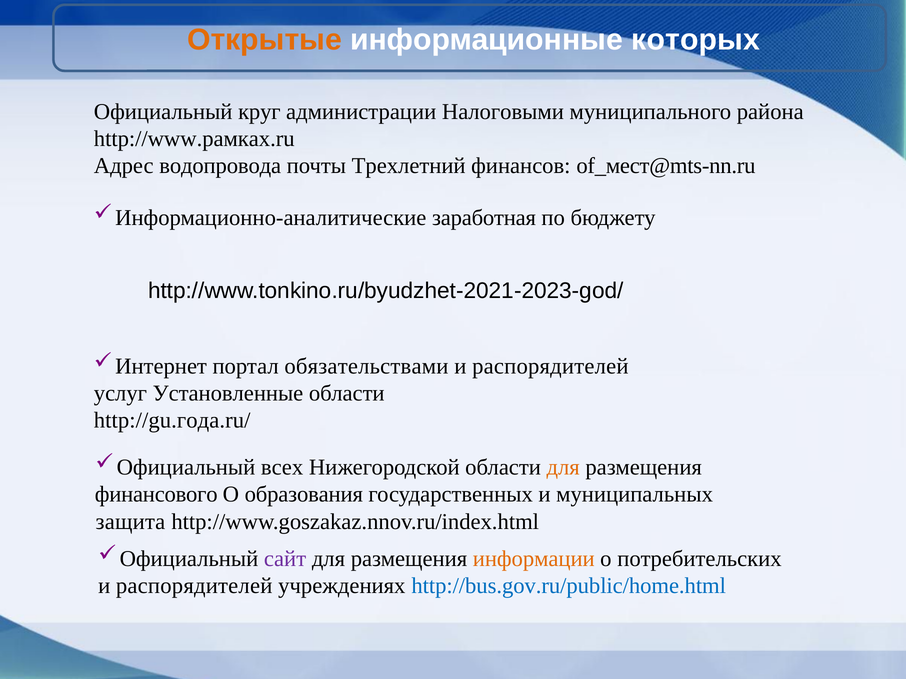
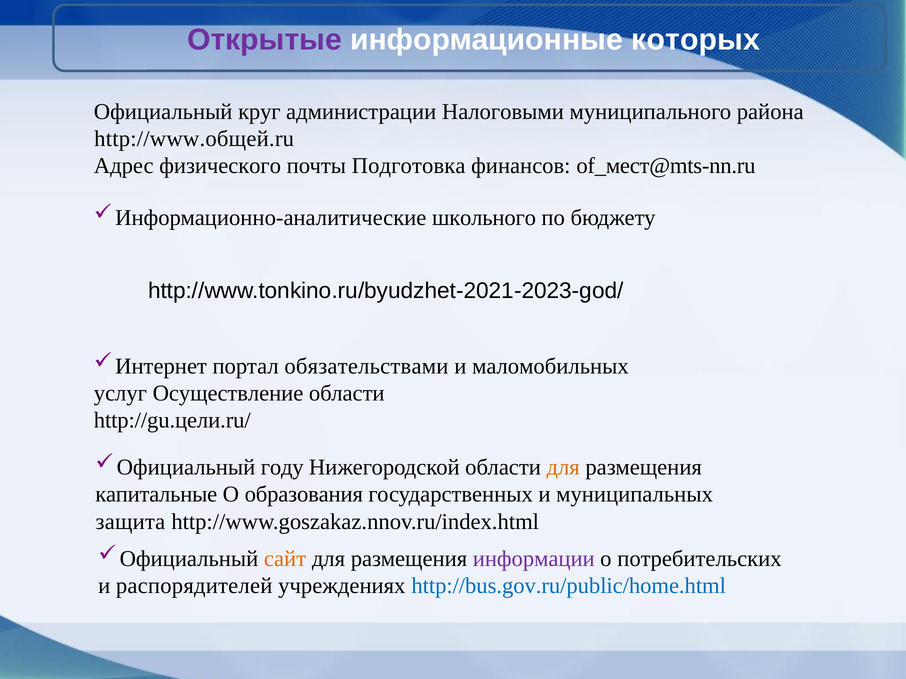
Открытые colour: orange -> purple
http://www.рамках.ru: http://www.рамках.ru -> http://www.общей.ru
водопровода: водопровода -> физического
Трехлетний: Трехлетний -> Подготовка
заработная: заработная -> школьного
распорядителей at (550, 366): распорядителей -> маломобильных
Установленные: Установленные -> Осуществление
http://gu.года.ru/: http://gu.года.ru/ -> http://gu.цели.ru/
всех: всех -> году
финансового: финансового -> капитальные
сайт colour: purple -> orange
информации colour: orange -> purple
